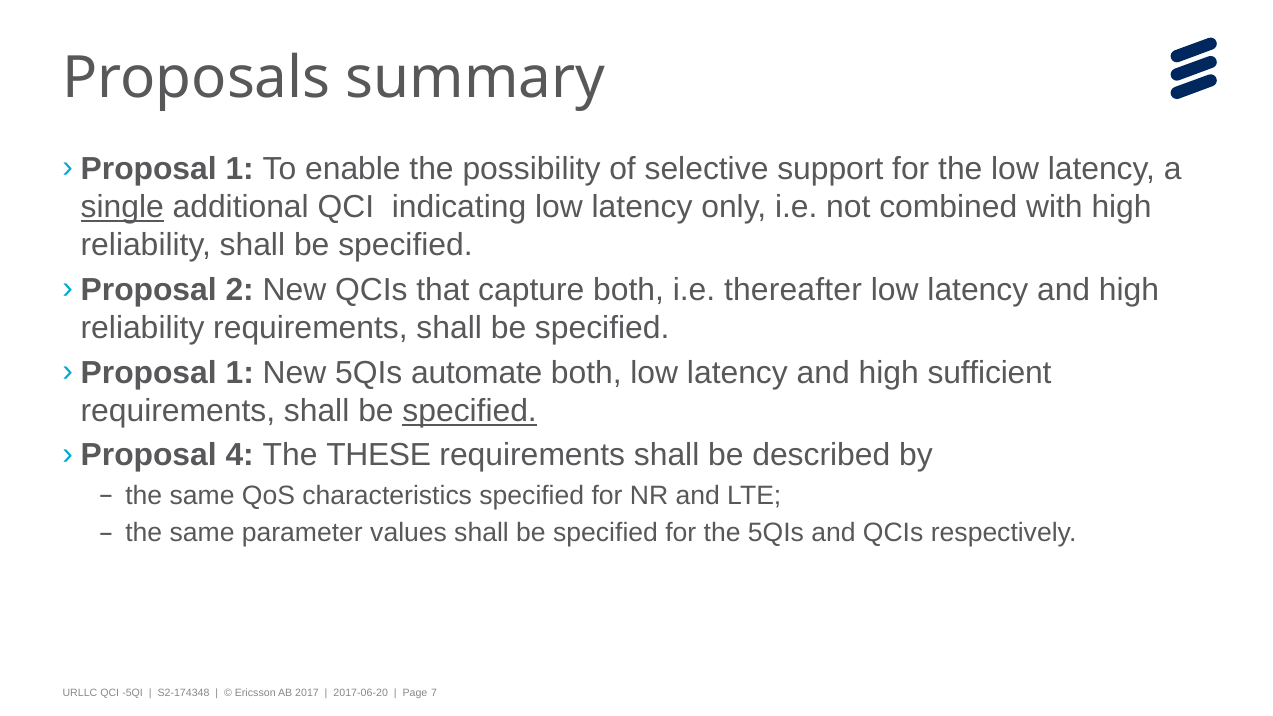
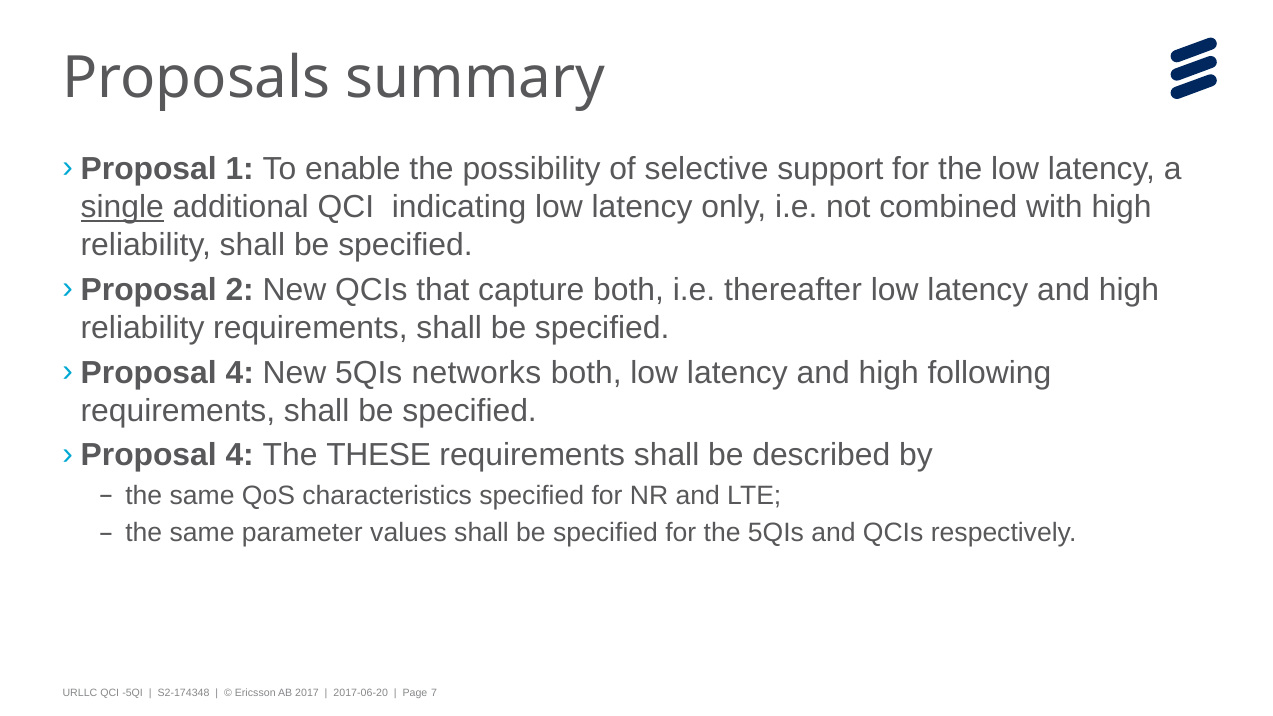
1 at (240, 373): 1 -> 4
automate: automate -> networks
sufficient: sufficient -> following
specified at (470, 411) underline: present -> none
